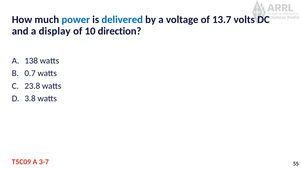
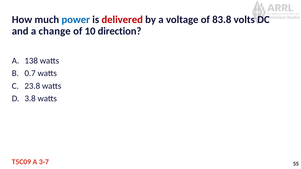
delivered colour: blue -> red
13.7: 13.7 -> 83.8
display: display -> change
